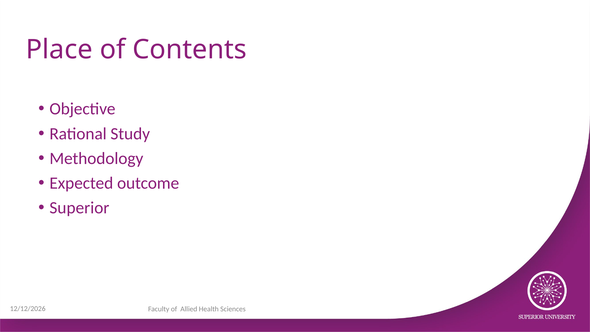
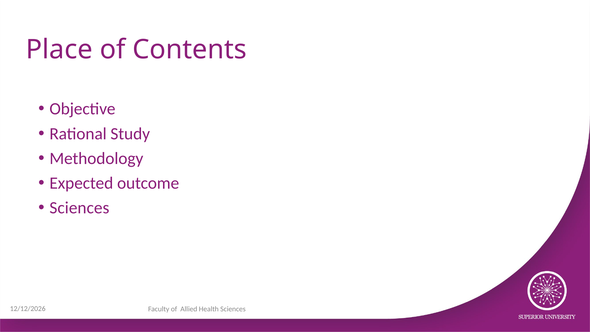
Superior at (79, 208): Superior -> Sciences
